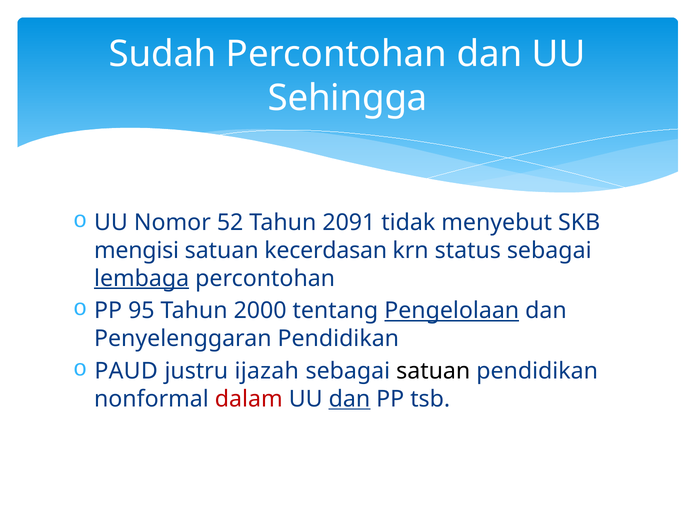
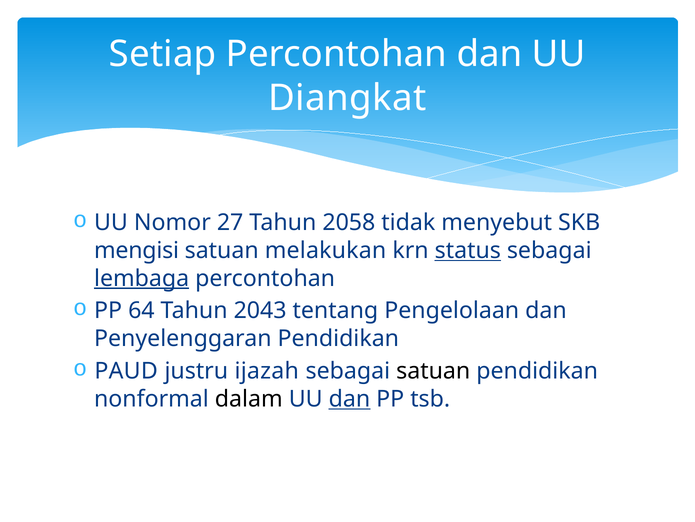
Sudah: Sudah -> Setiap
Sehingga: Sehingga -> Diangkat
52: 52 -> 27
2091: 2091 -> 2058
kecerdasan: kecerdasan -> melakukan
status underline: none -> present
95: 95 -> 64
2000: 2000 -> 2043
Pengelolaan underline: present -> none
dalam colour: red -> black
